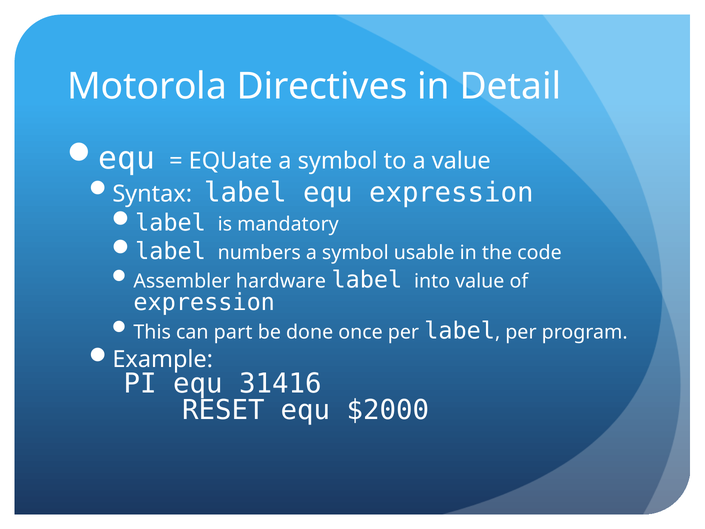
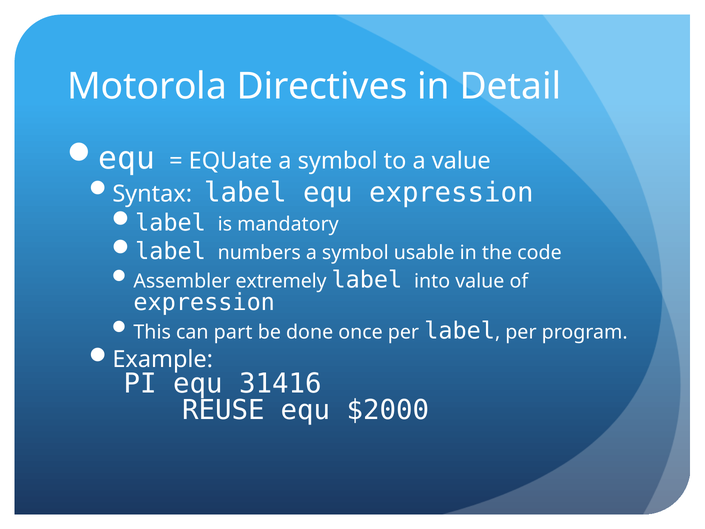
hardware: hardware -> extremely
RESET: RESET -> REUSE
